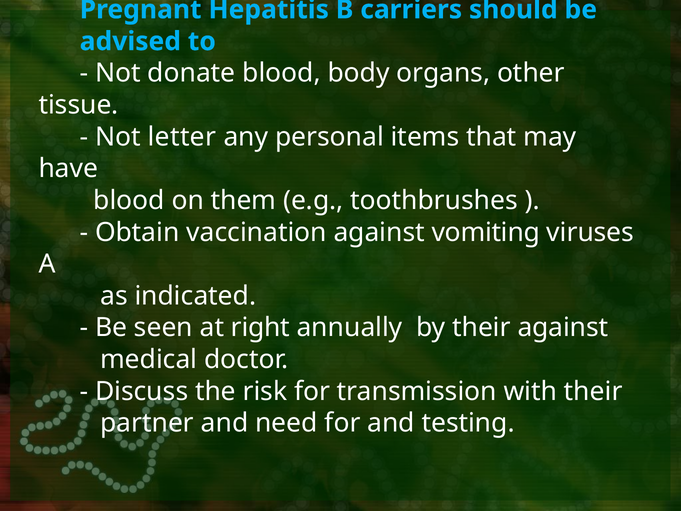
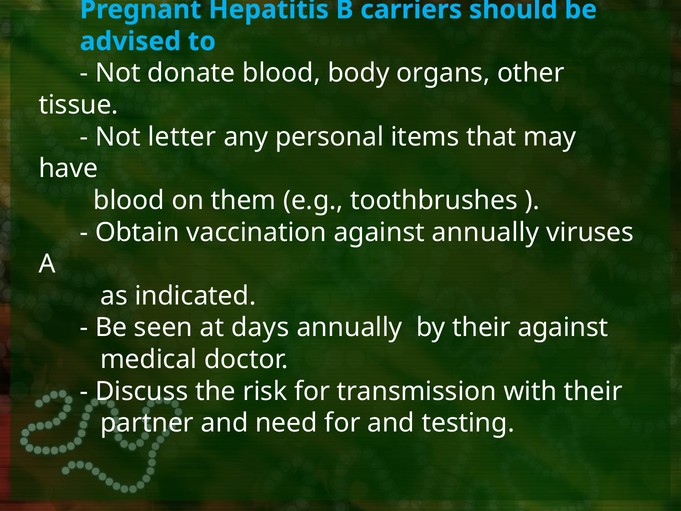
against vomiting: vomiting -> annually
right: right -> days
